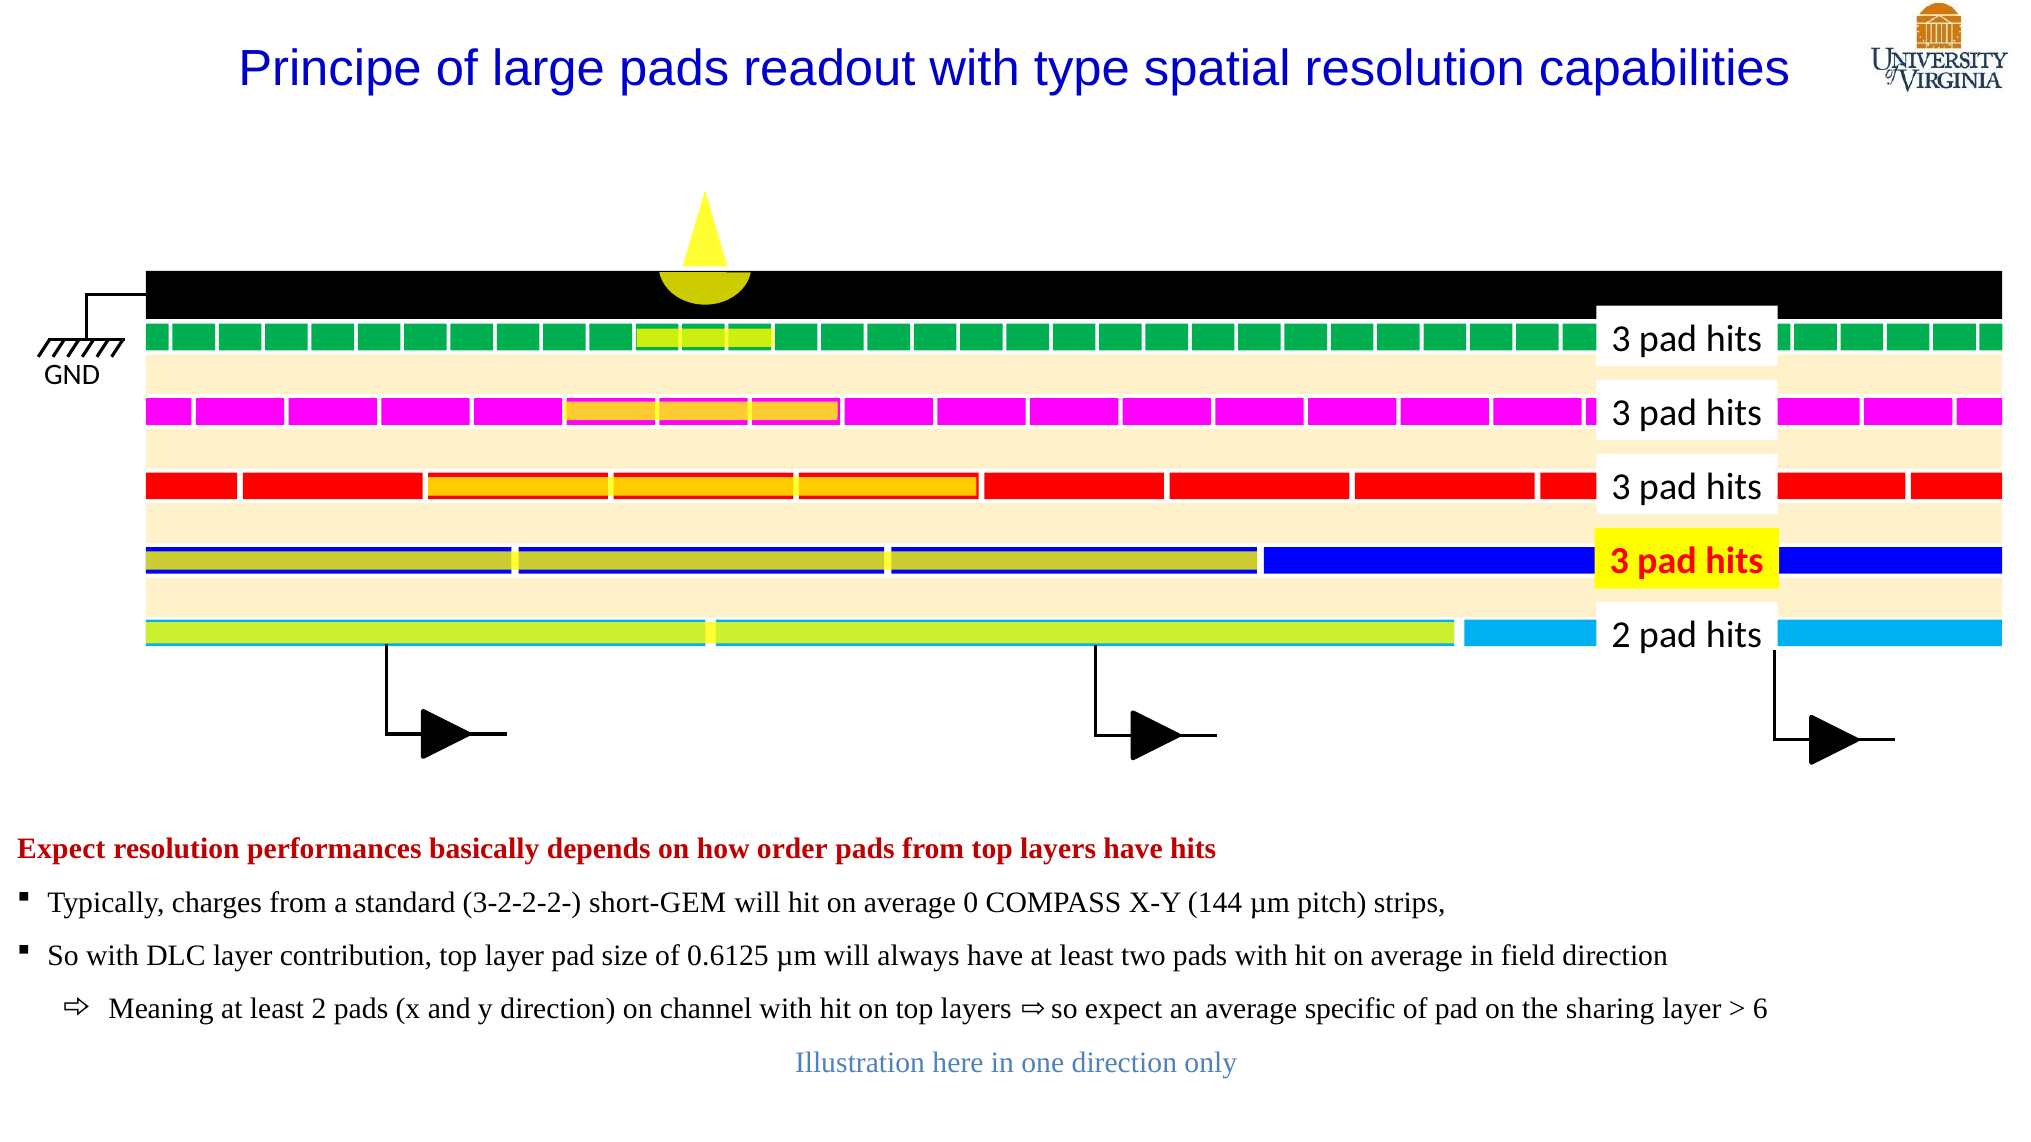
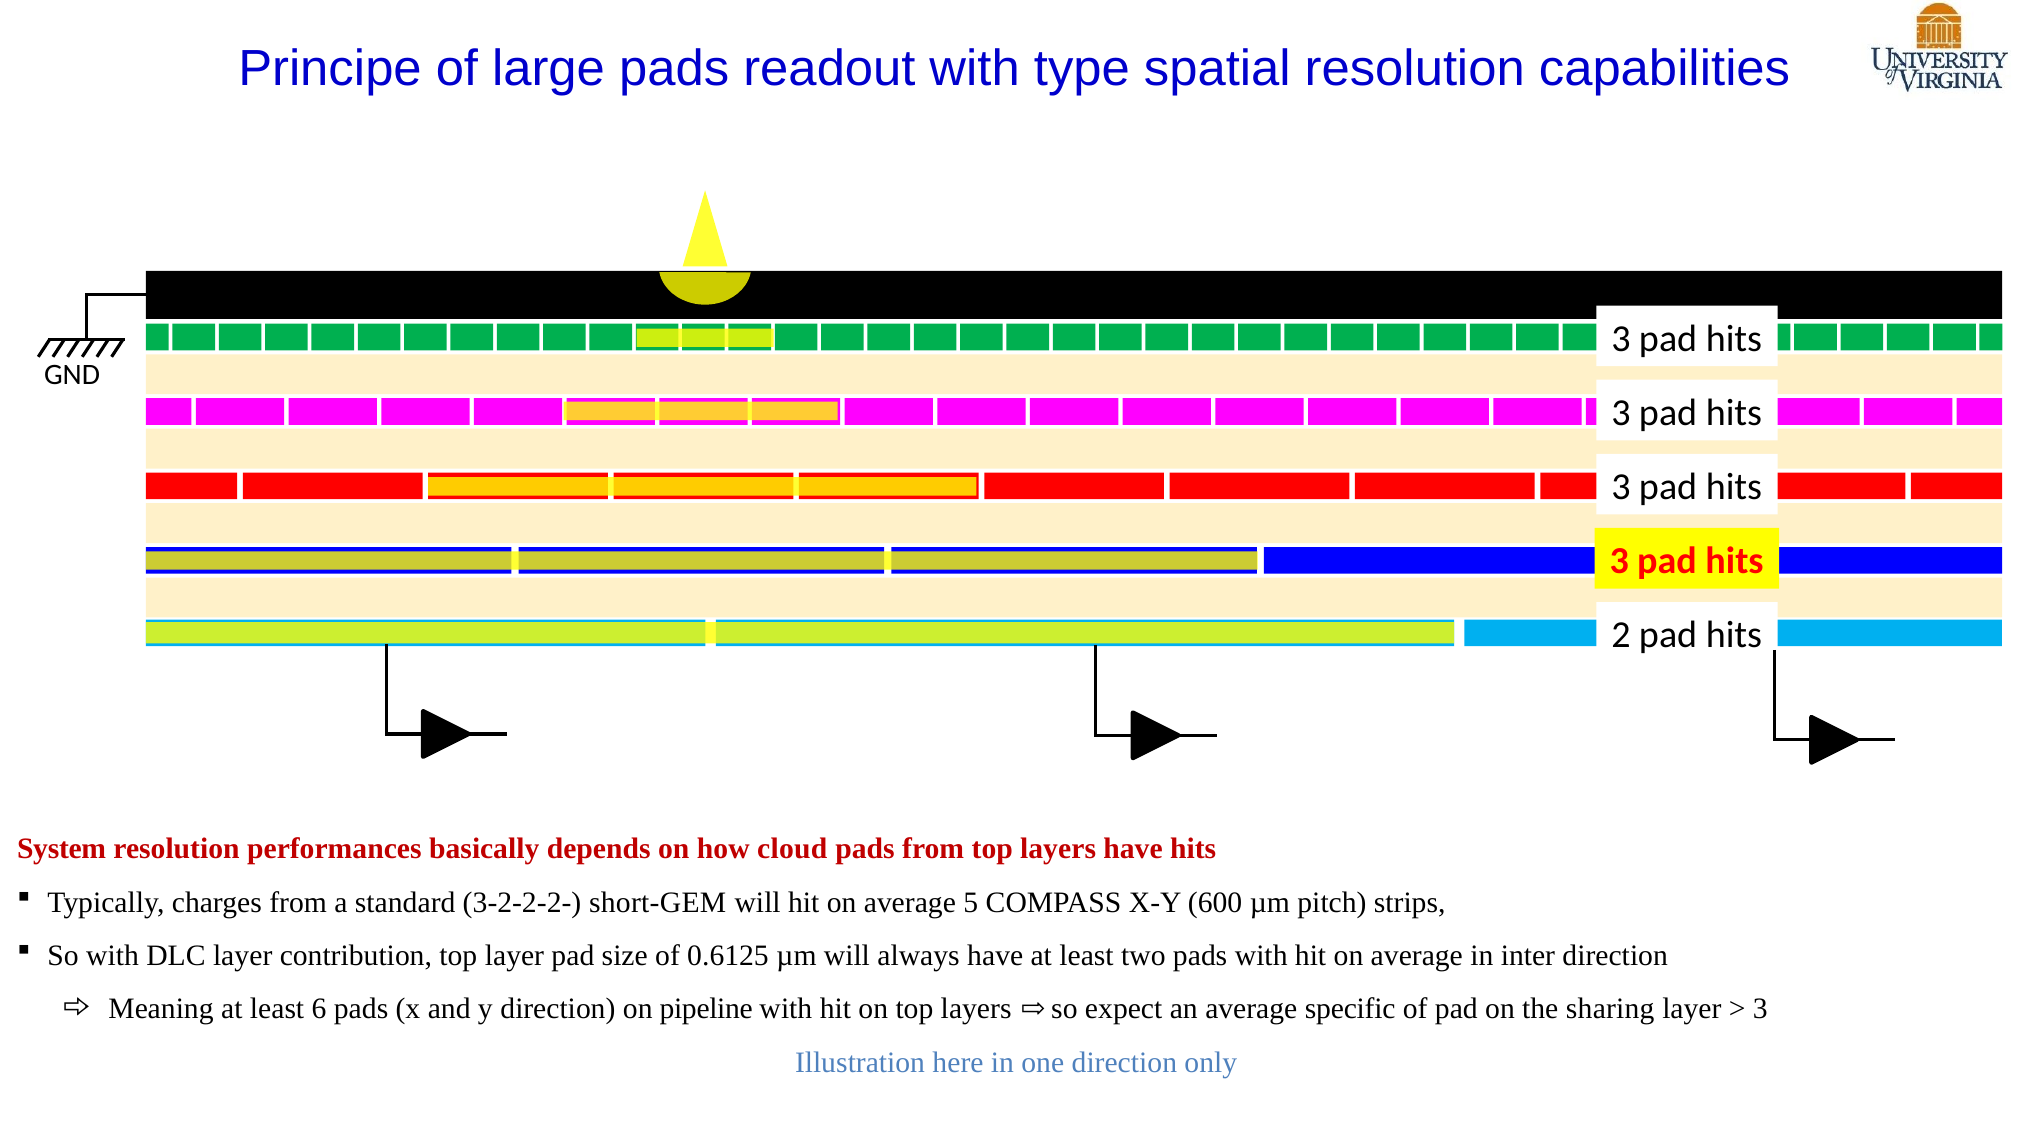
Expect at (61, 850): Expect -> System
order: order -> cloud
0: 0 -> 5
144: 144 -> 600
field: field -> inter
least 2: 2 -> 6
channel: channel -> pipeline
6 at (1760, 1009): 6 -> 3
